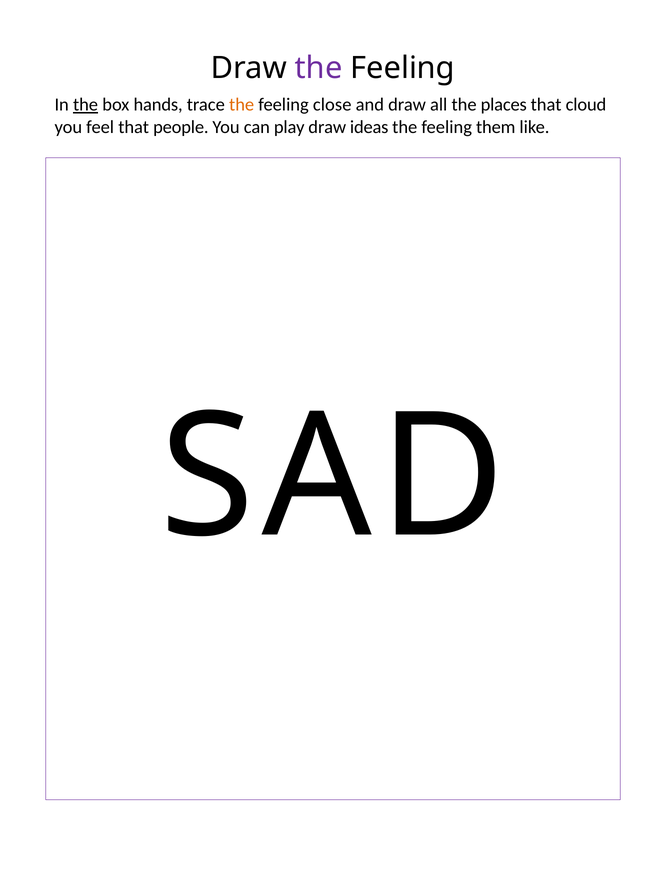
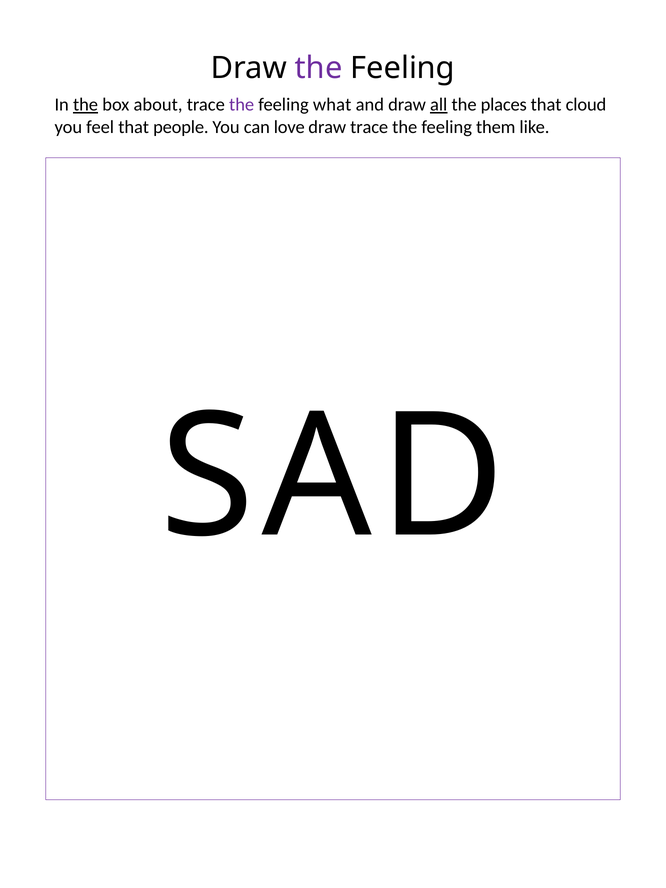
hands: hands -> about
the at (242, 105) colour: orange -> purple
close: close -> what
all underline: none -> present
play: play -> love
draw ideas: ideas -> trace
